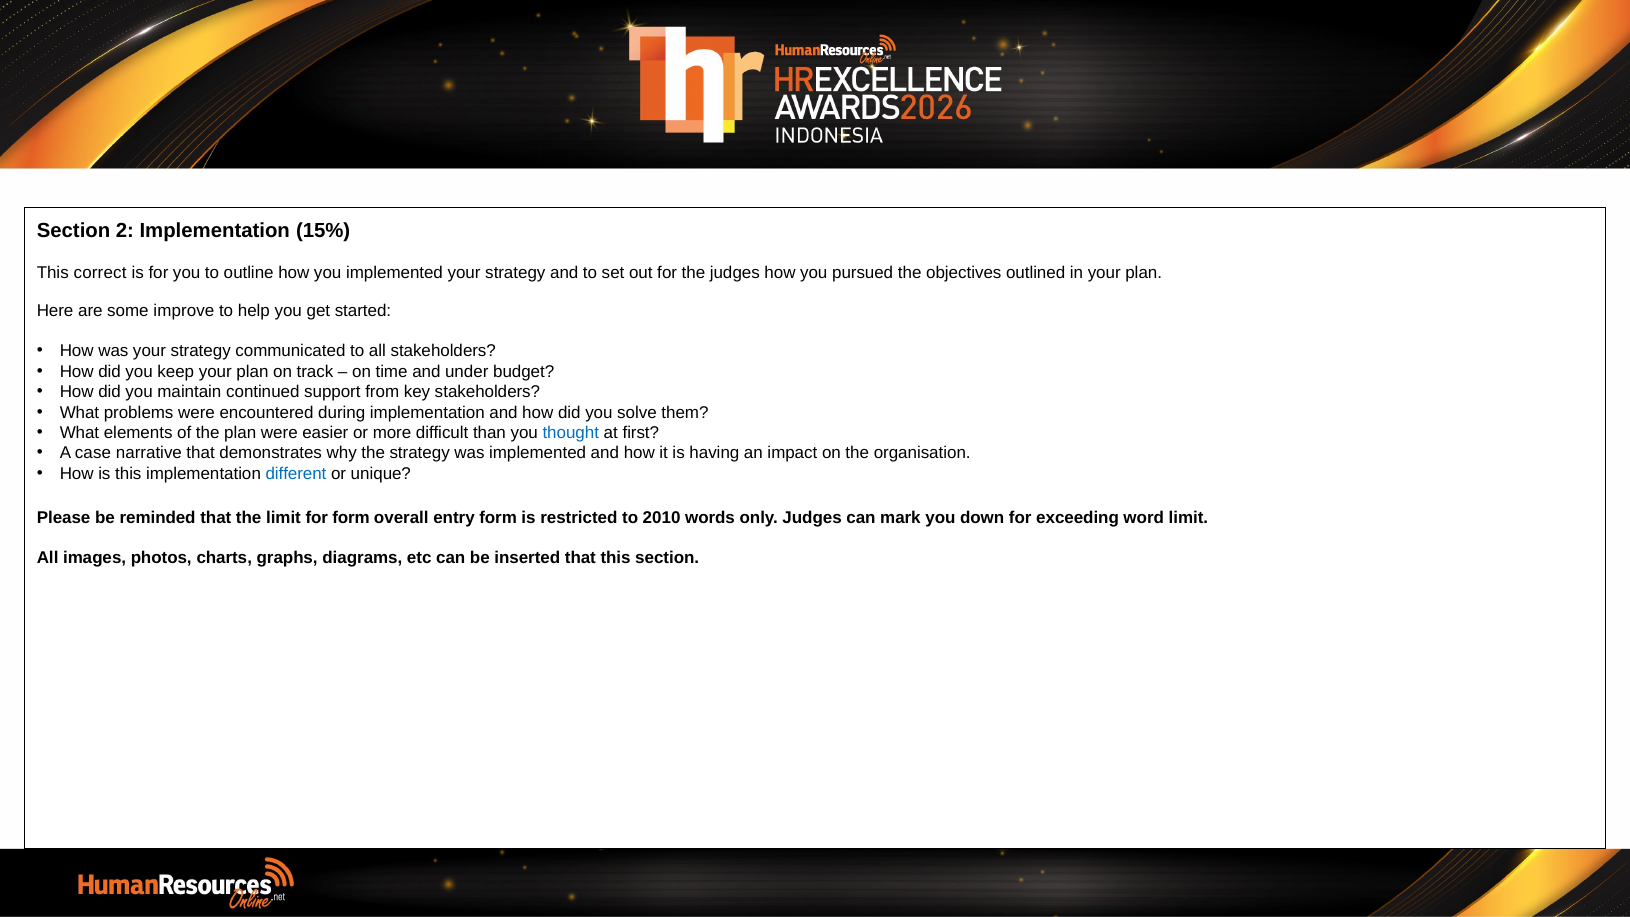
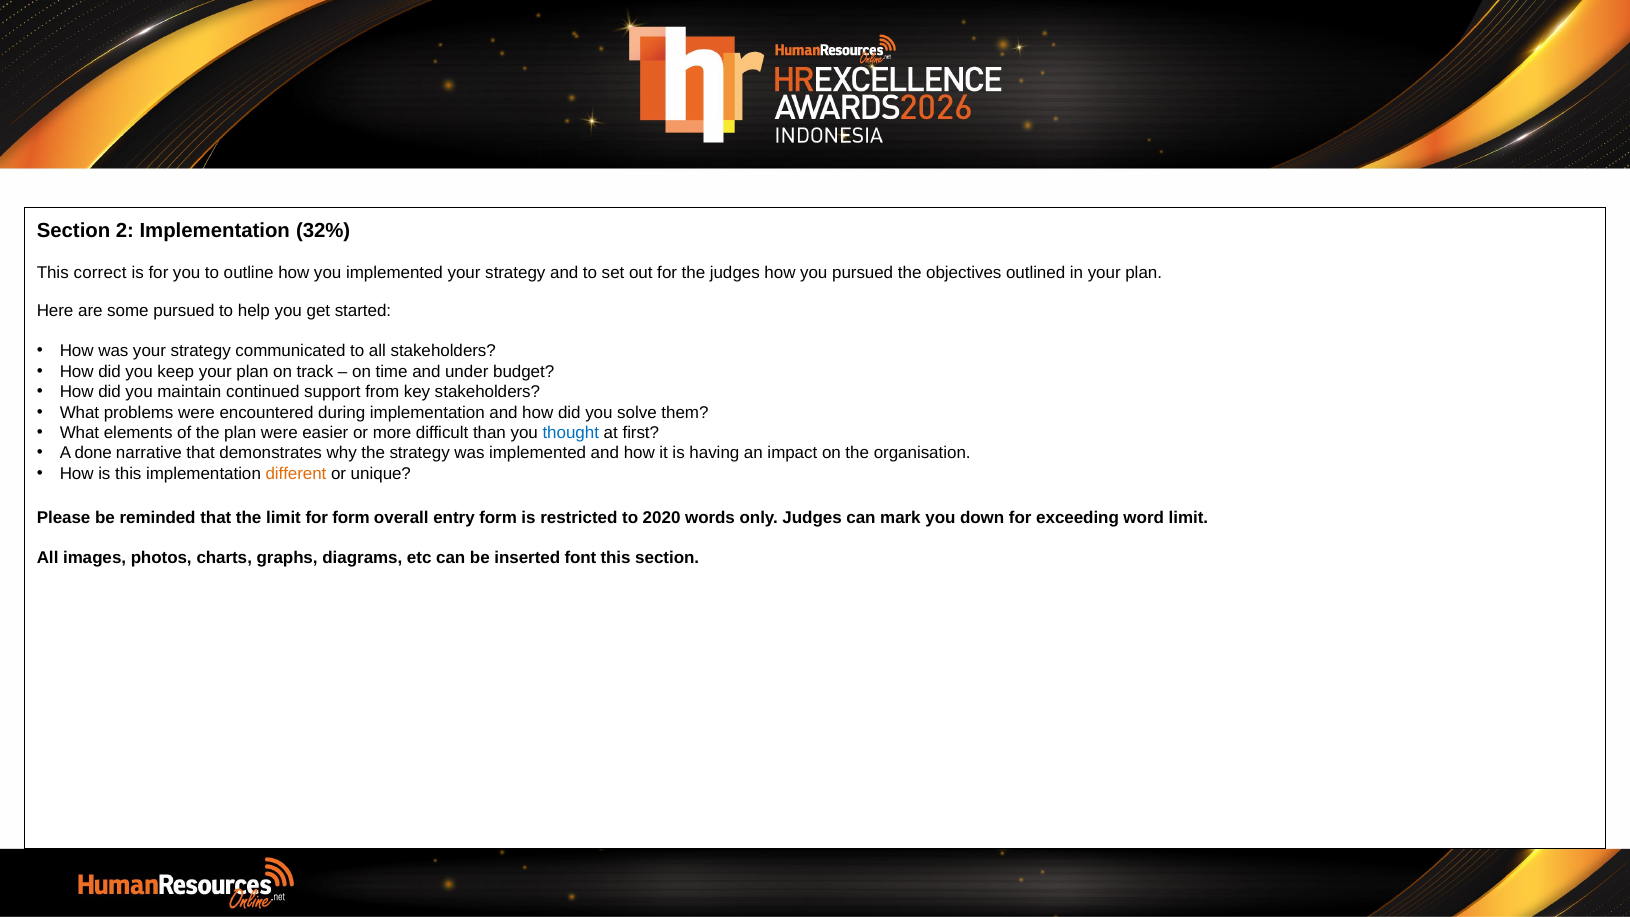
15%: 15% -> 32%
some improve: improve -> pursued
case: case -> done
different colour: blue -> orange
2010: 2010 -> 2020
inserted that: that -> font
